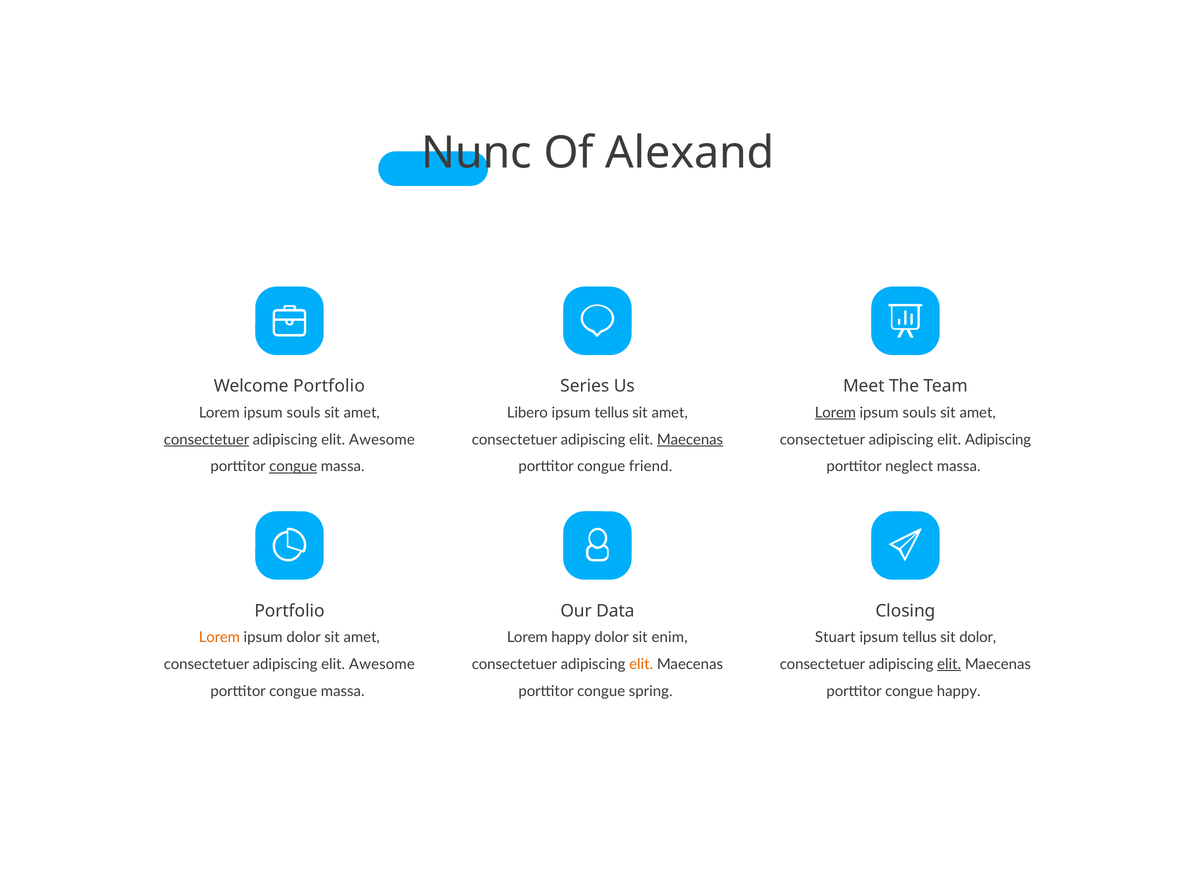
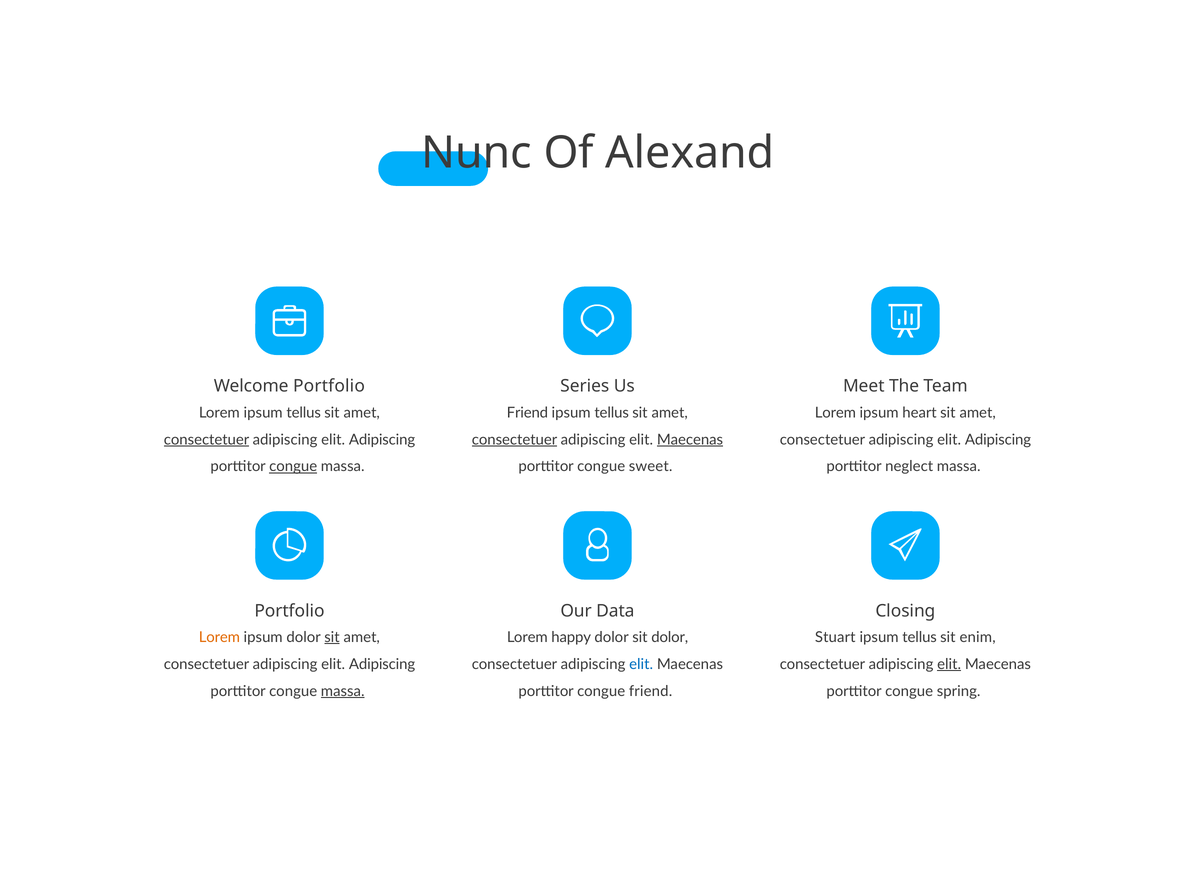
souls at (304, 413): souls -> tellus
Libero at (527, 413): Libero -> Friend
Lorem at (835, 413) underline: present -> none
souls at (919, 413): souls -> heart
Awesome at (382, 440): Awesome -> Adipiscing
consectetuer at (514, 440) underline: none -> present
friend: friend -> sweet
sit at (332, 637) underline: none -> present
sit enim: enim -> dolor
sit dolor: dolor -> enim
Awesome at (382, 664): Awesome -> Adipiscing
elit at (641, 664) colour: orange -> blue
massa at (343, 691) underline: none -> present
congue spring: spring -> friend
congue happy: happy -> spring
